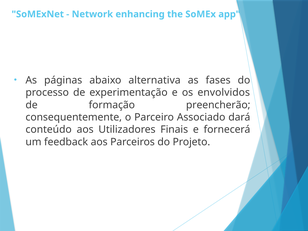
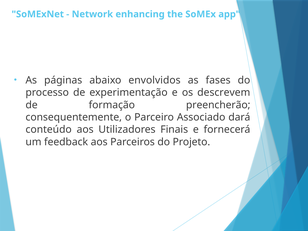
alternativa: alternativa -> envolvidos
envolvidos: envolvidos -> descrevem
